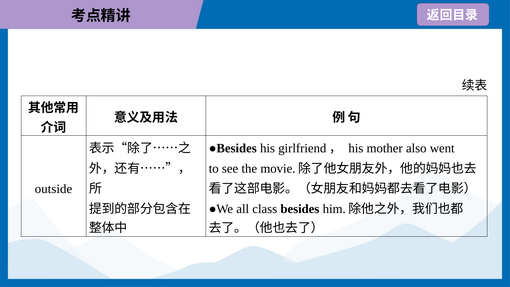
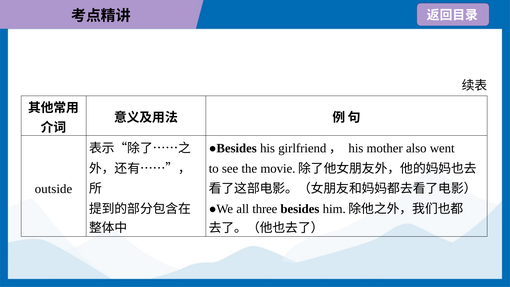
class: class -> three
